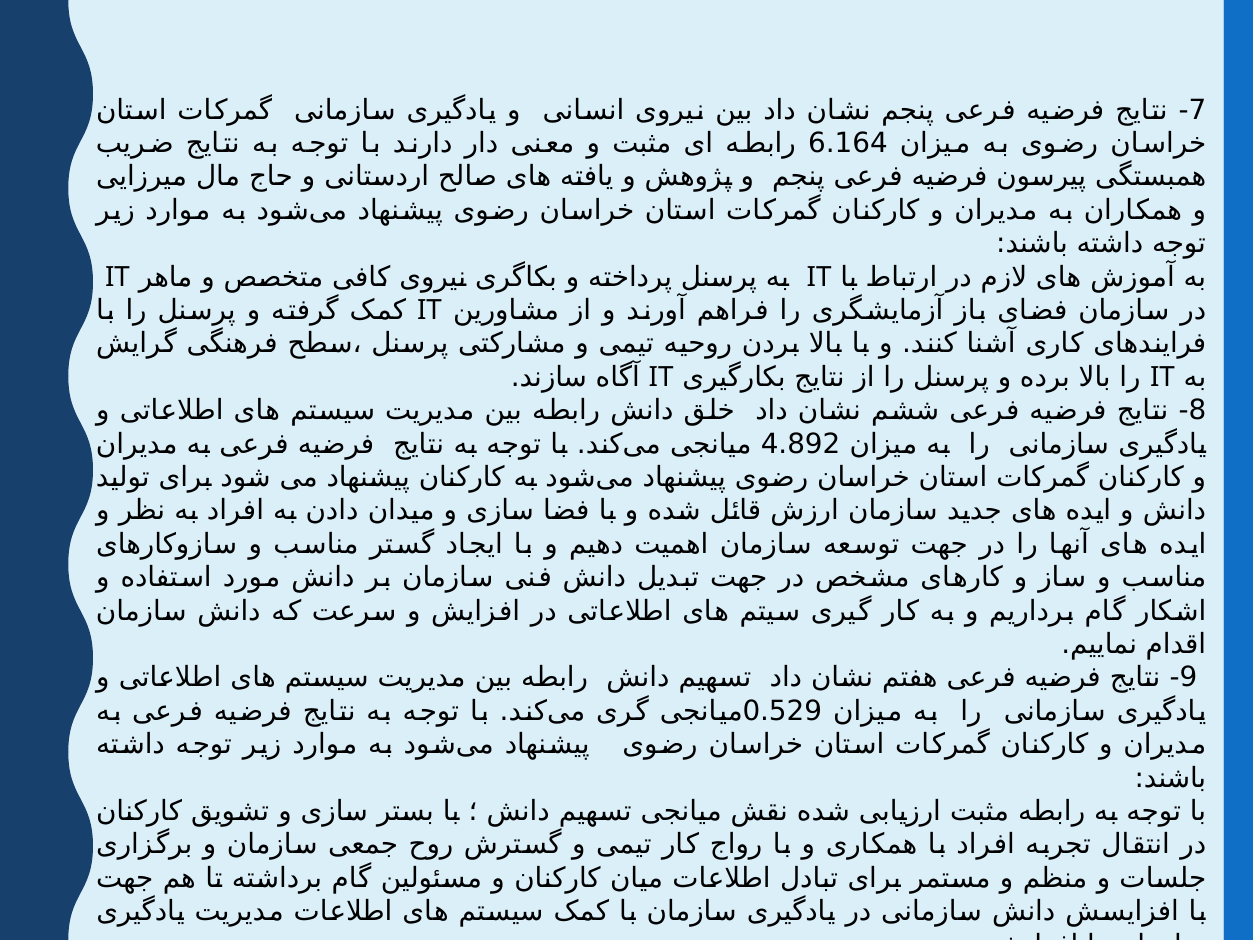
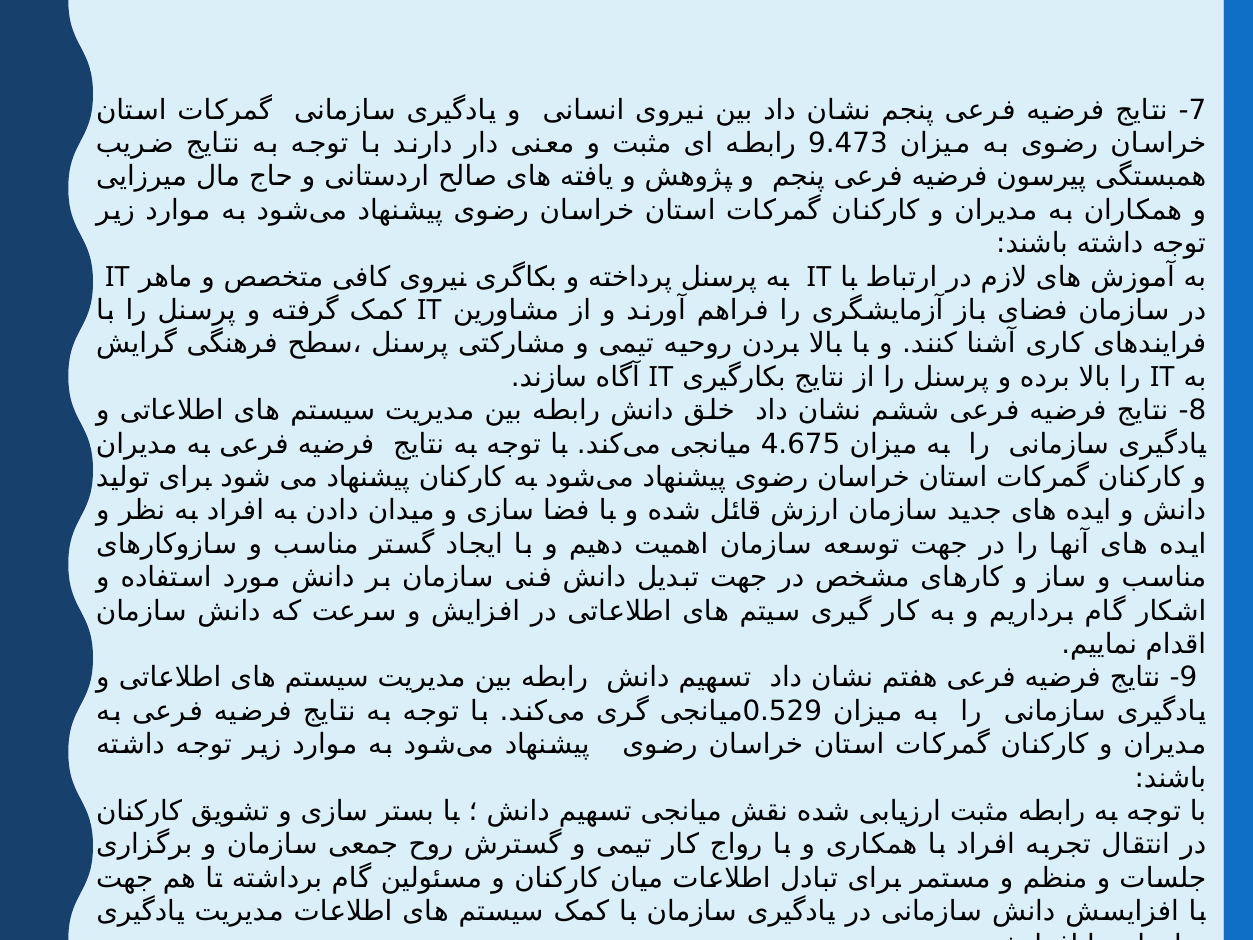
6.164: 6.164 -> 9.473
4.892: 4.892 -> 4.675
